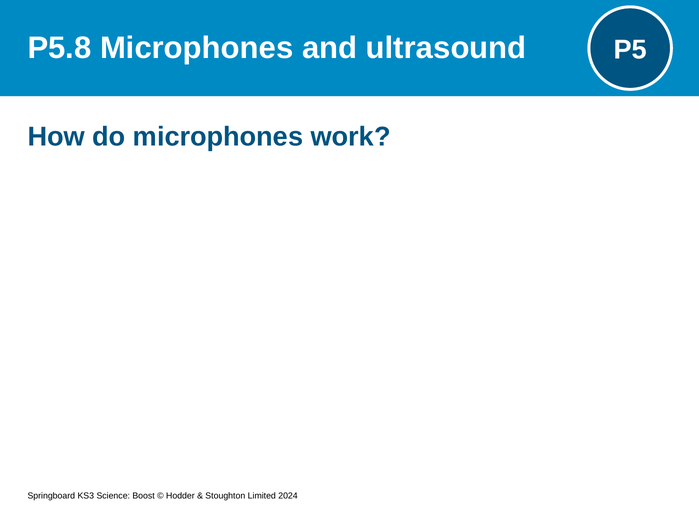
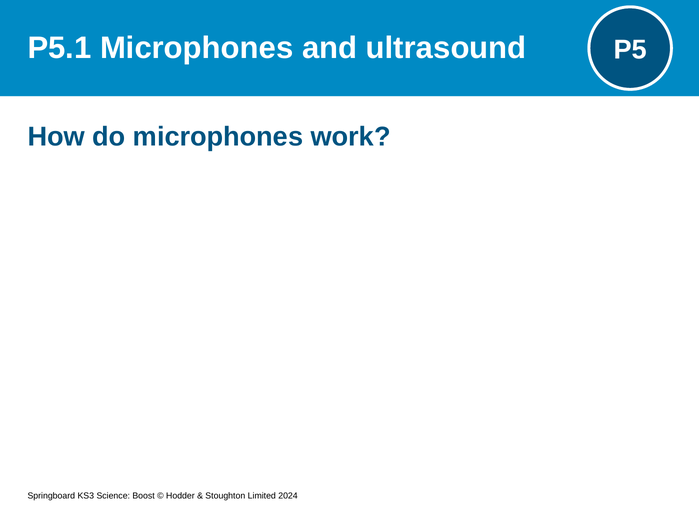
P5.8: P5.8 -> P5.1
